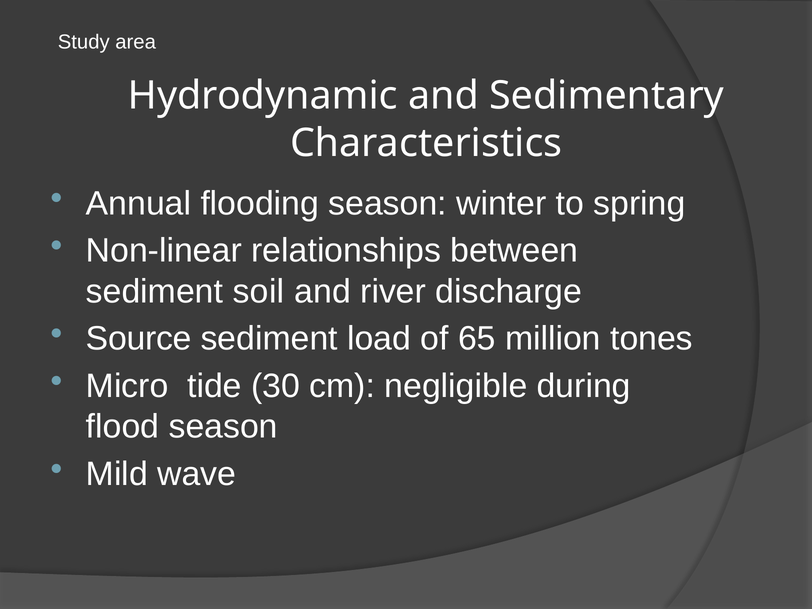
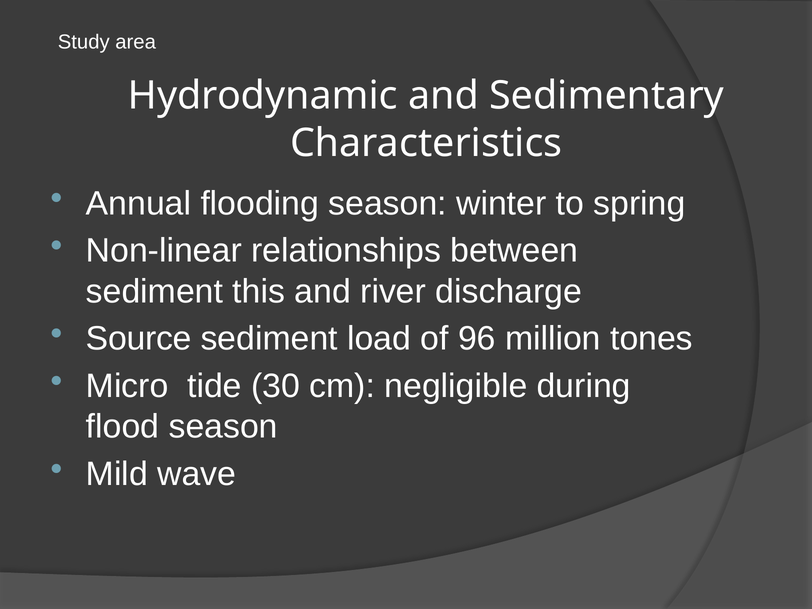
soil: soil -> this
65: 65 -> 96
